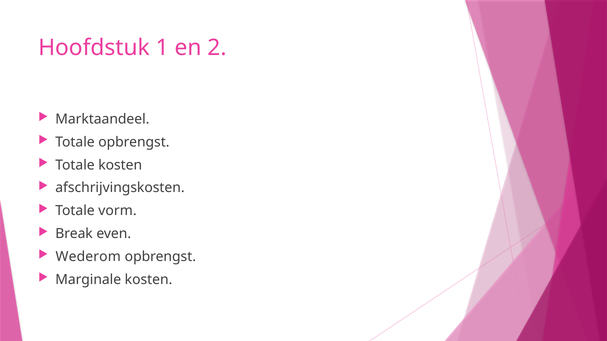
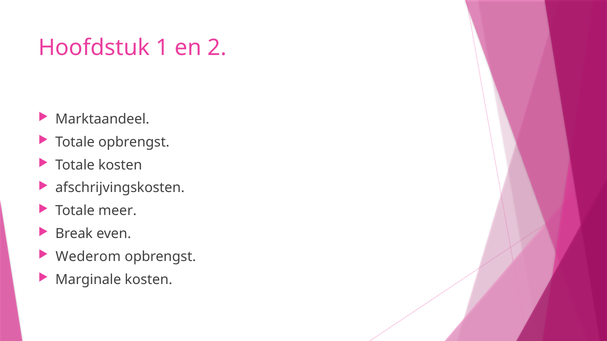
vorm: vorm -> meer
